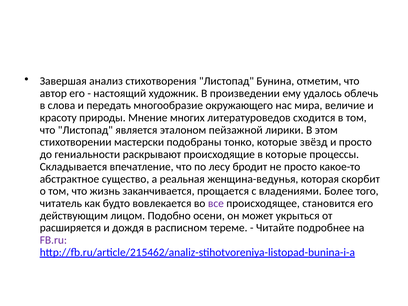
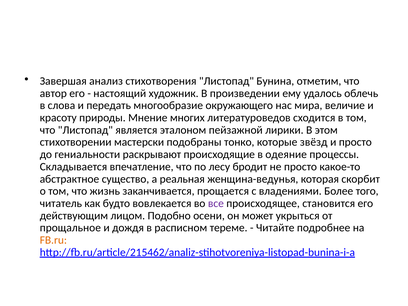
в которые: которые -> одеяние
расширяется: расширяется -> прощальное
FB.ru colour: purple -> orange
